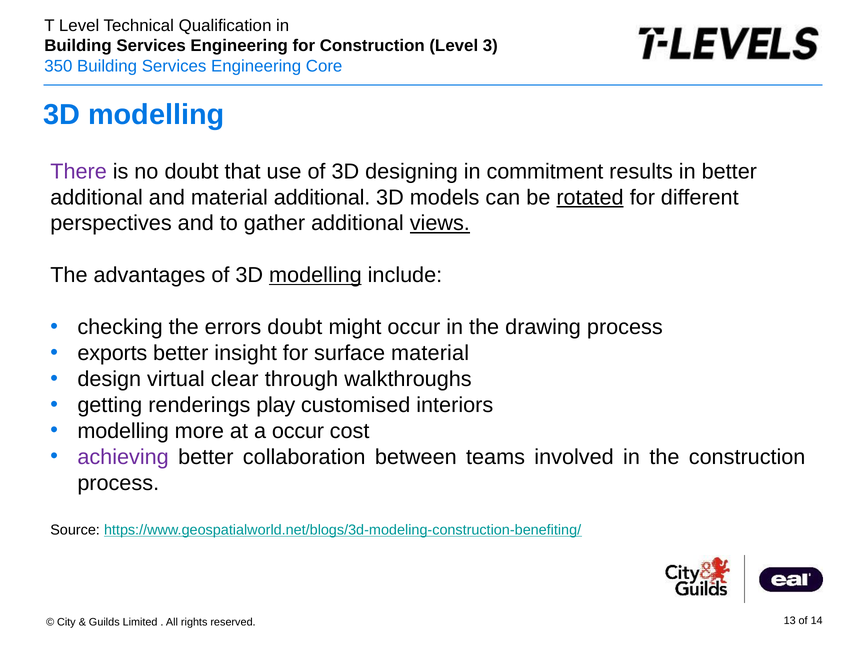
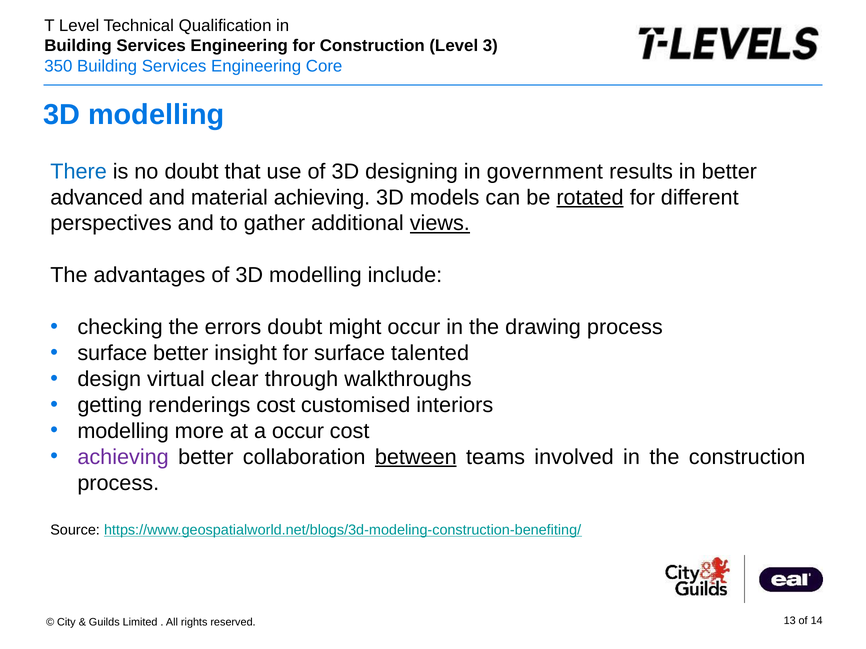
There colour: purple -> blue
commitment: commitment -> government
additional at (97, 198): additional -> advanced
material additional: additional -> achieving
modelling at (315, 275) underline: present -> none
exports at (112, 353): exports -> surface
surface material: material -> talented
renderings play: play -> cost
between underline: none -> present
